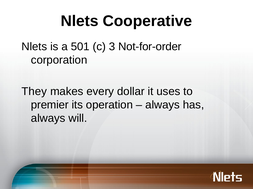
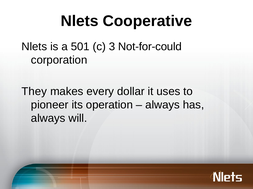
Not-for-order: Not-for-order -> Not-for-could
premier: premier -> pioneer
